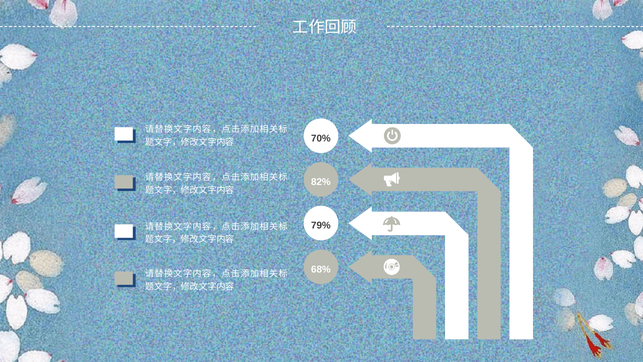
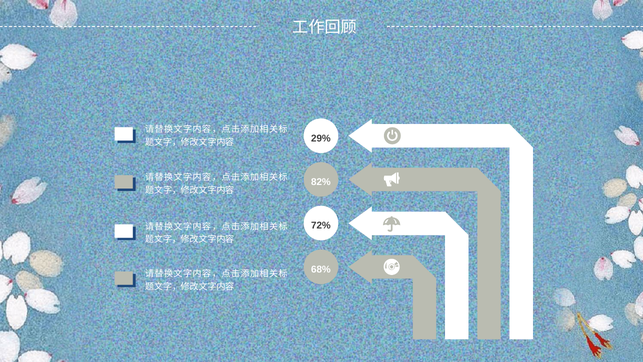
70%: 70% -> 29%
79%: 79% -> 72%
